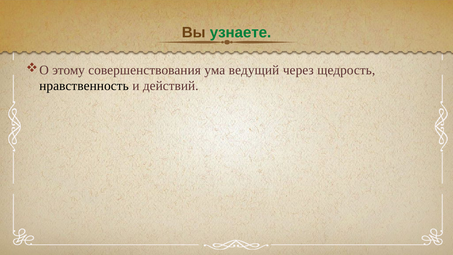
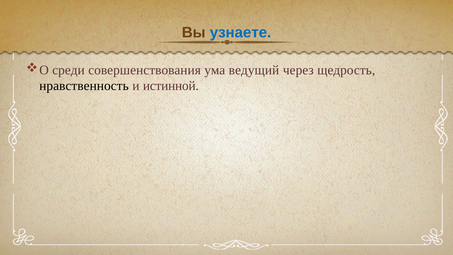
узнаете colour: green -> blue
этому: этому -> среди
действий: действий -> истинной
